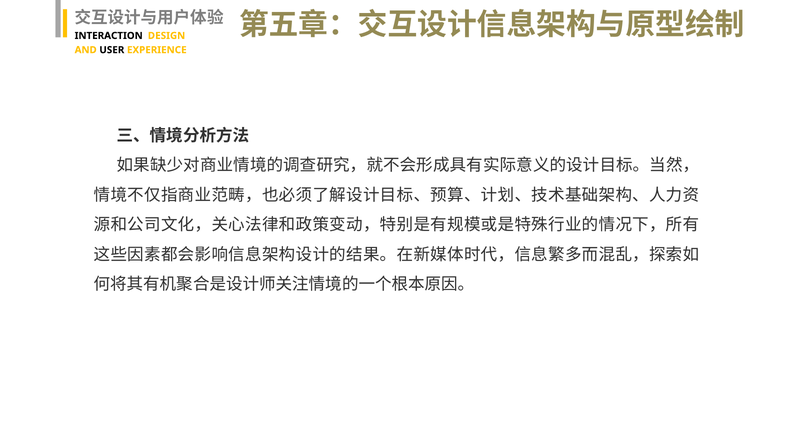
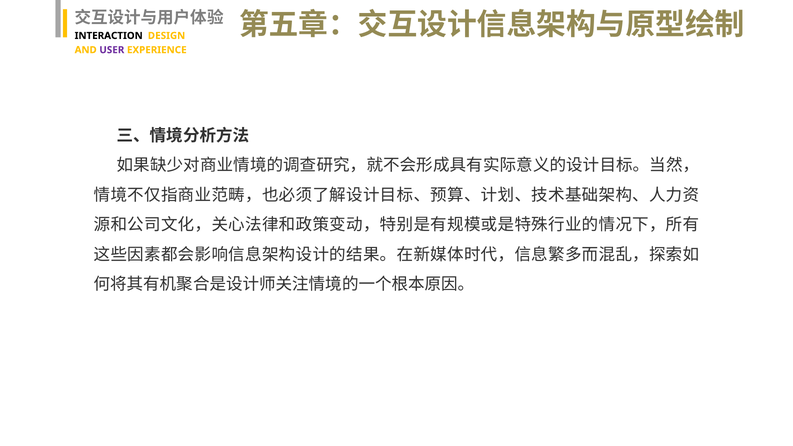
USER colour: black -> purple
